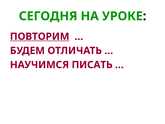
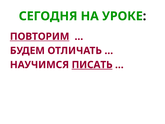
ПИСАТЬ underline: none -> present
